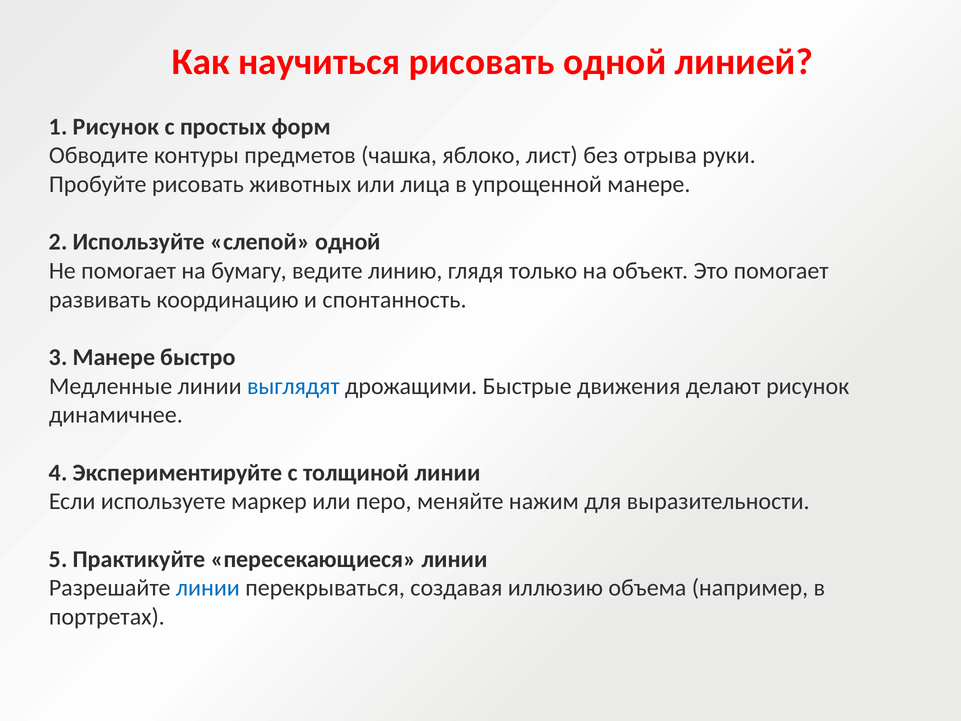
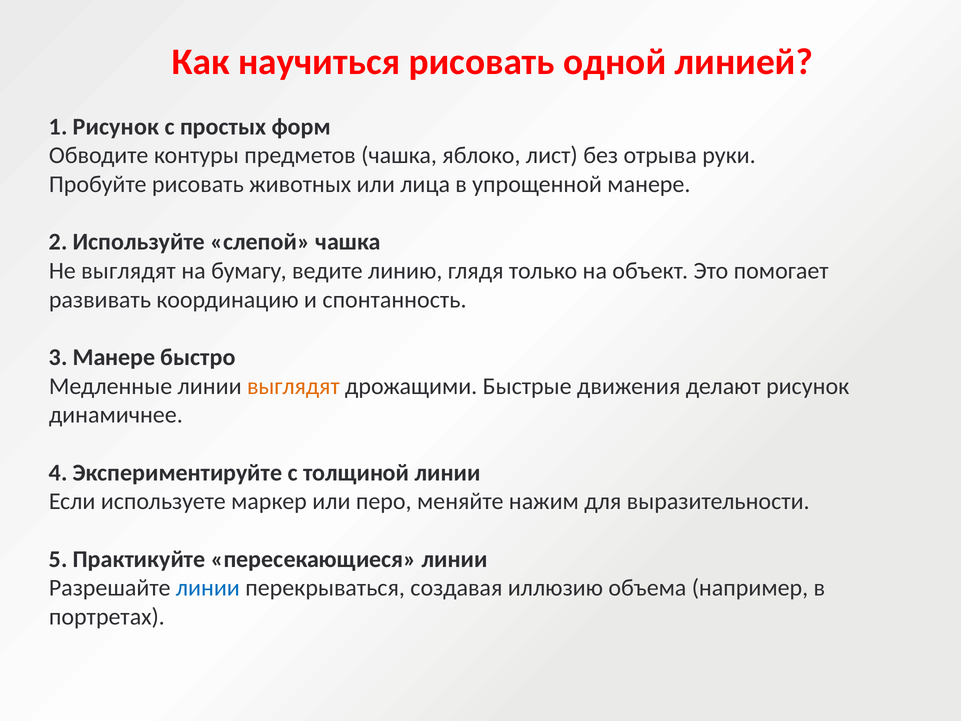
слепой одной: одной -> чашка
Не помогает: помогает -> выглядят
выглядят at (293, 386) colour: blue -> orange
